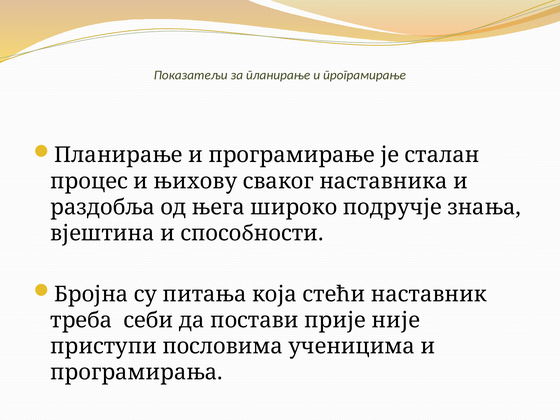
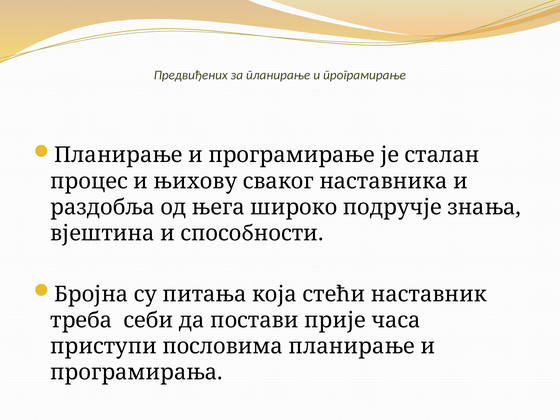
Показатељи: Показатељи -> Предвиђених
није: није -> часа
пословима ученицима: ученицима -> планирање
